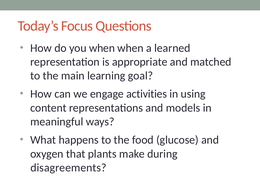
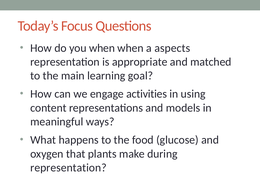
learned: learned -> aspects
disagreements at (68, 168): disagreements -> representation
